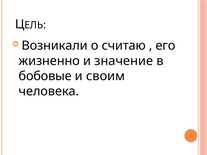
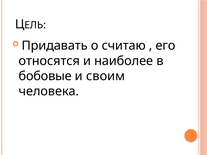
Возникали: Возникали -> Придавать
жизненно: жизненно -> относятся
значение: значение -> наиболее
